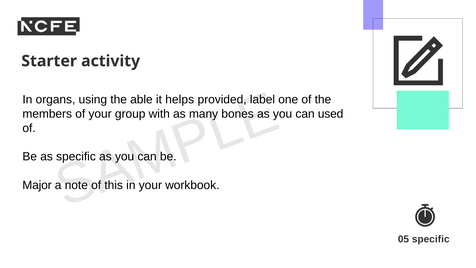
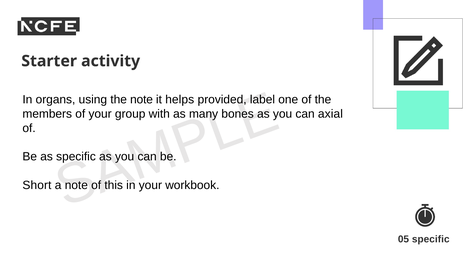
the able: able -> note
used: used -> axial
Major: Major -> Short
